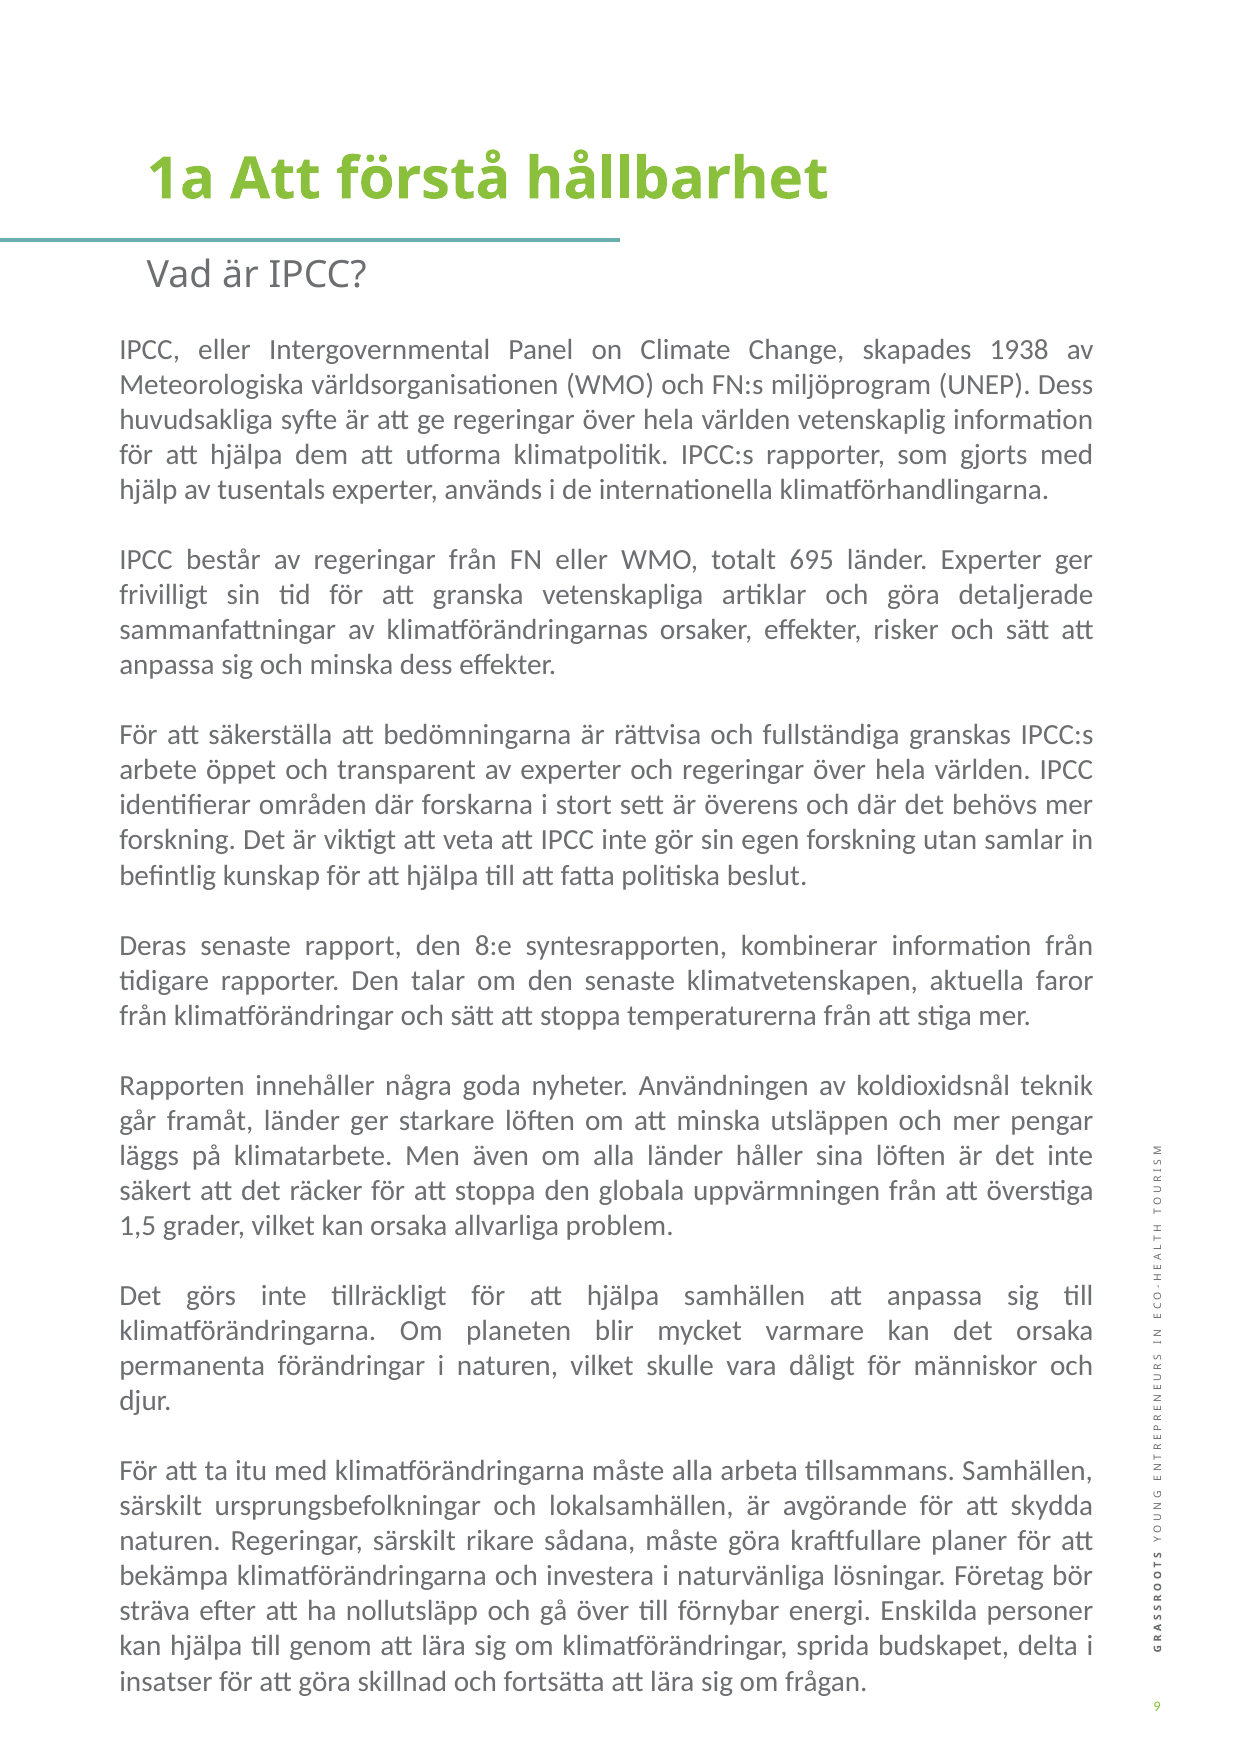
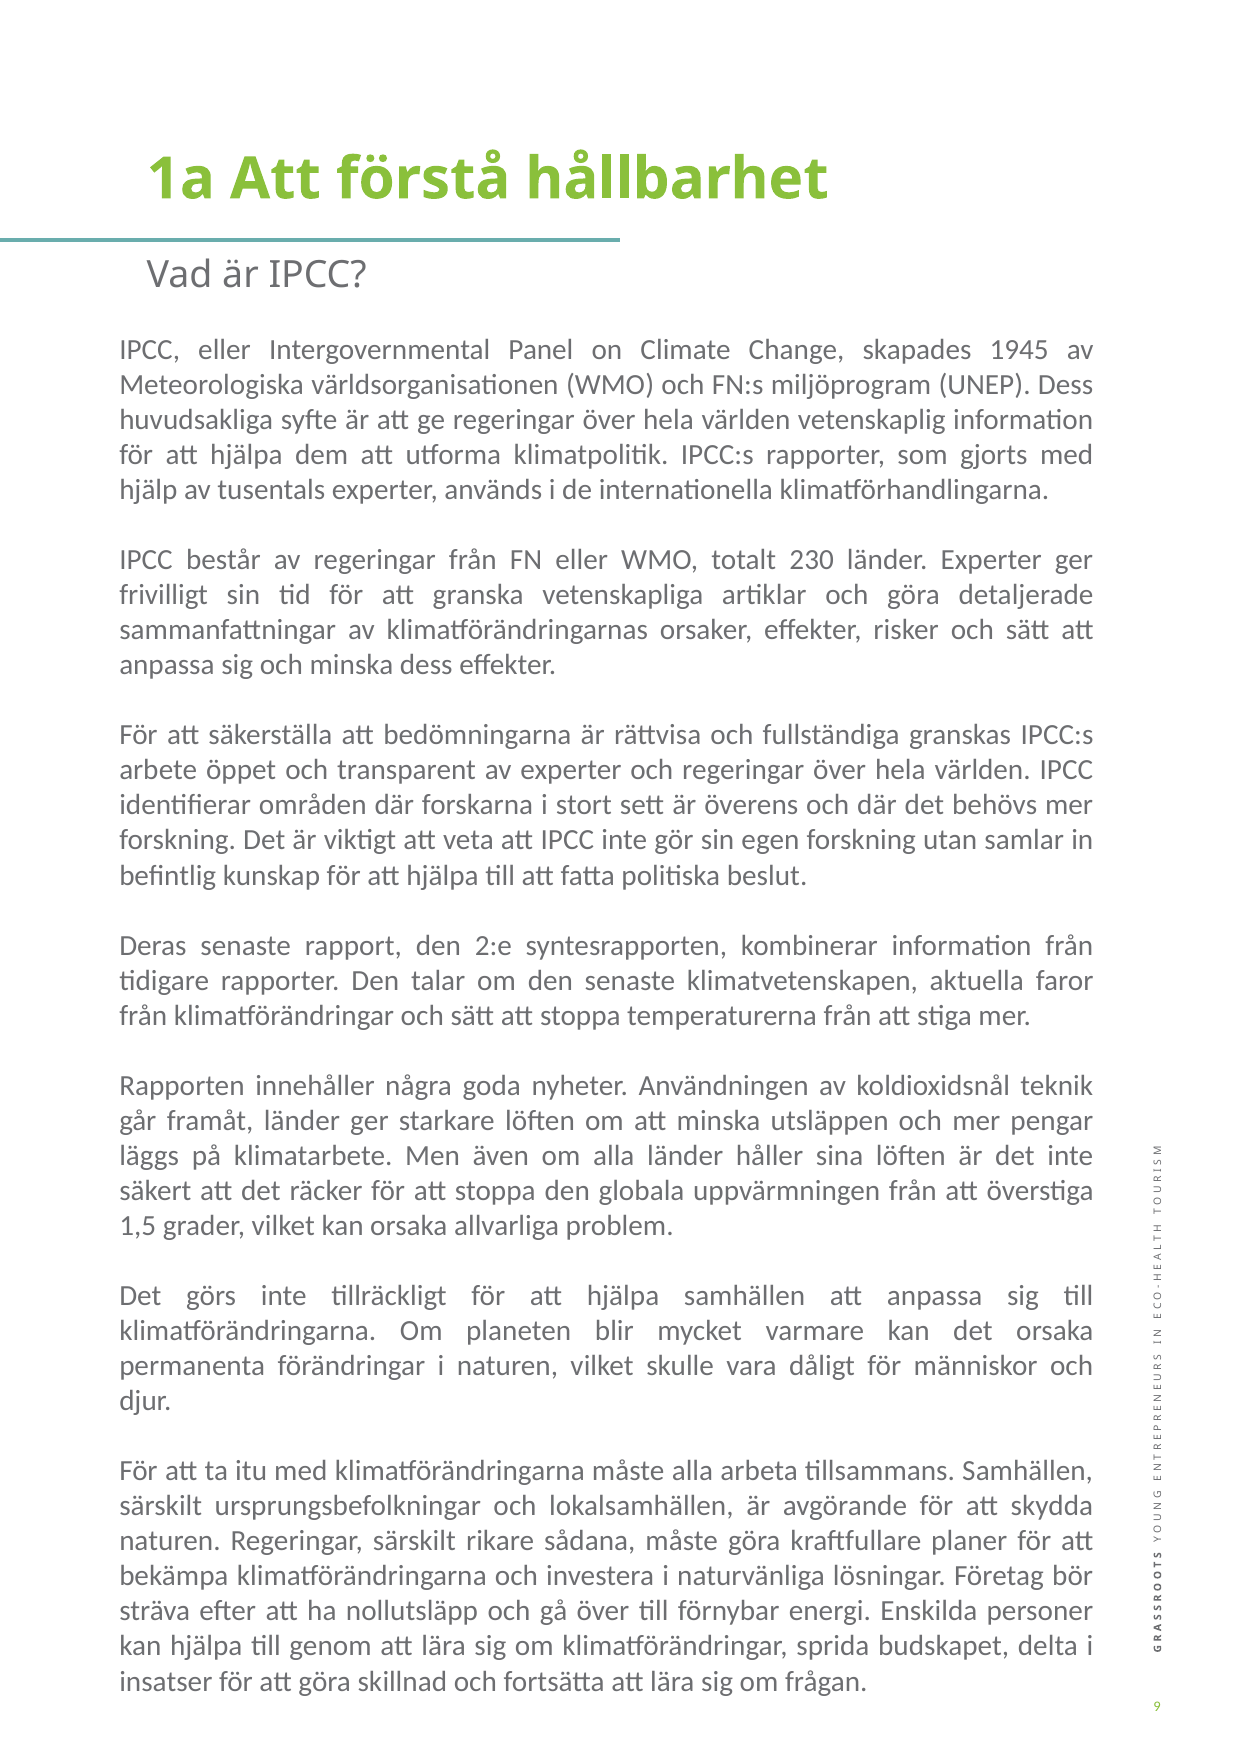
1938: 1938 -> 1945
695: 695 -> 230
8:e: 8:e -> 2:e
